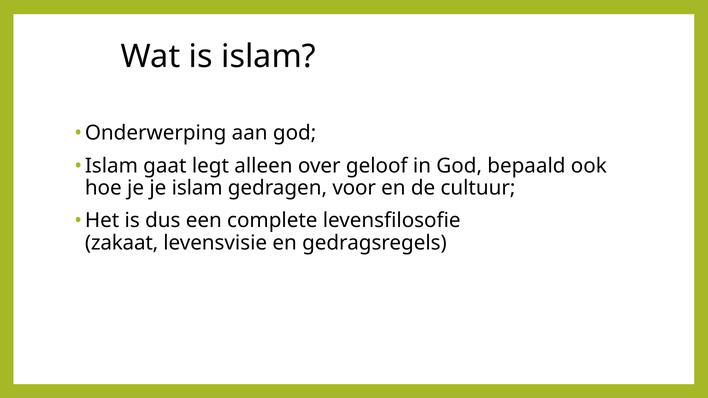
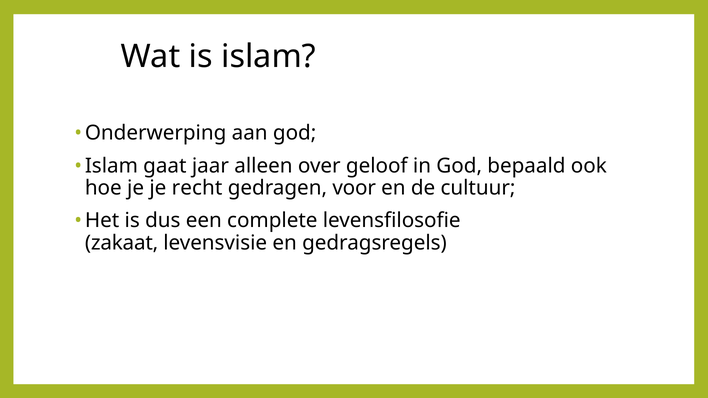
legt: legt -> jaar
je islam: islam -> recht
